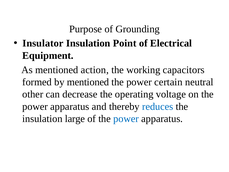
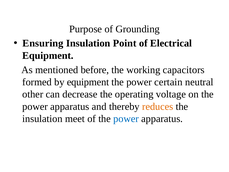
Insulator: Insulator -> Ensuring
action: action -> before
by mentioned: mentioned -> equipment
reduces colour: blue -> orange
large: large -> meet
